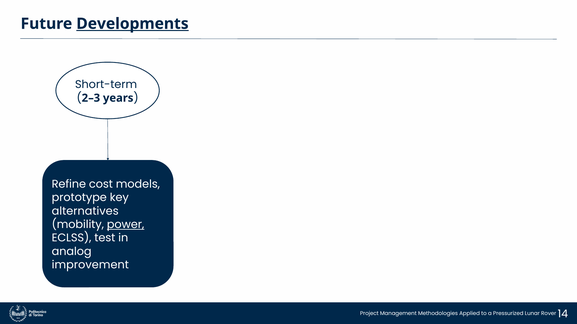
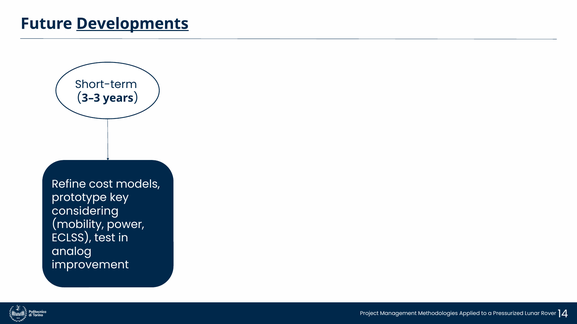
2–3: 2–3 -> 3–3
alternatives: alternatives -> considering
power underline: present -> none
